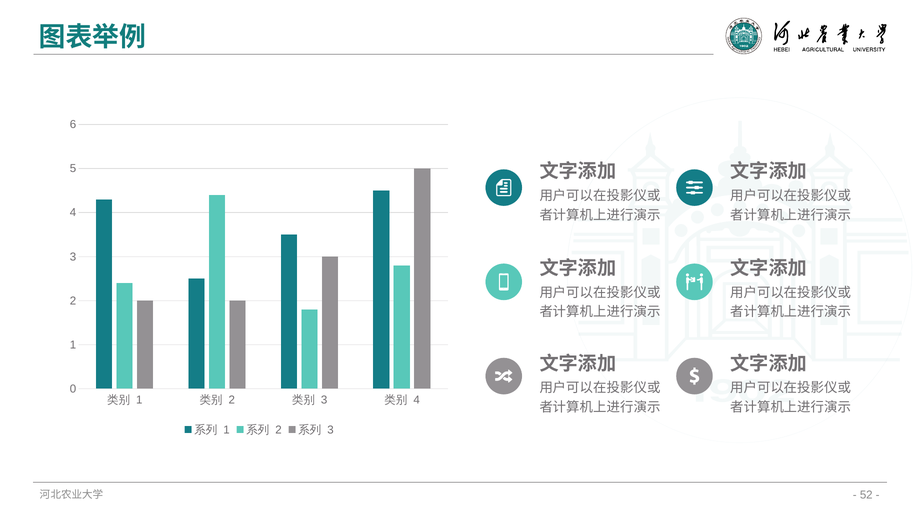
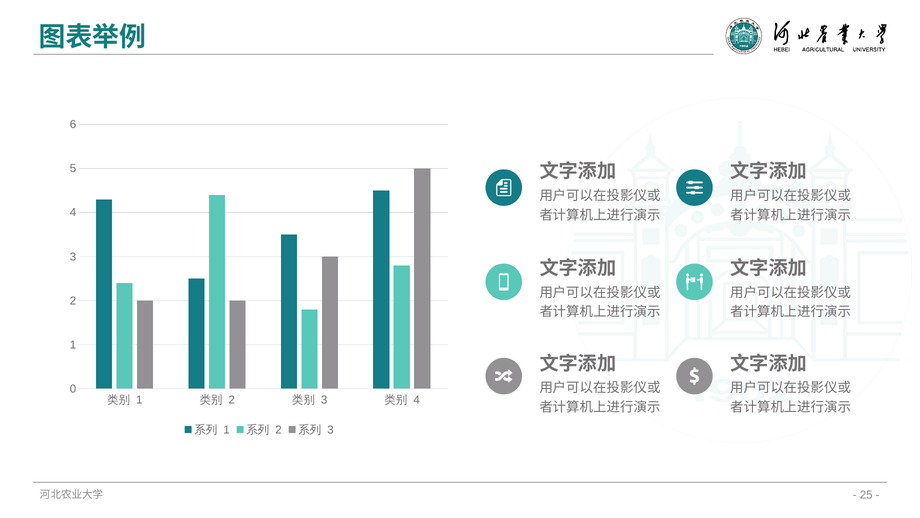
52: 52 -> 25
